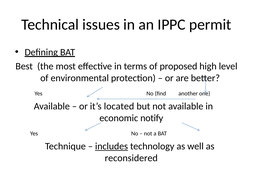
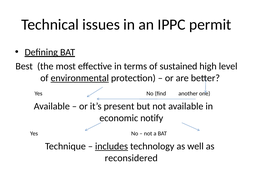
proposed: proposed -> sustained
environmental underline: none -> present
located: located -> present
